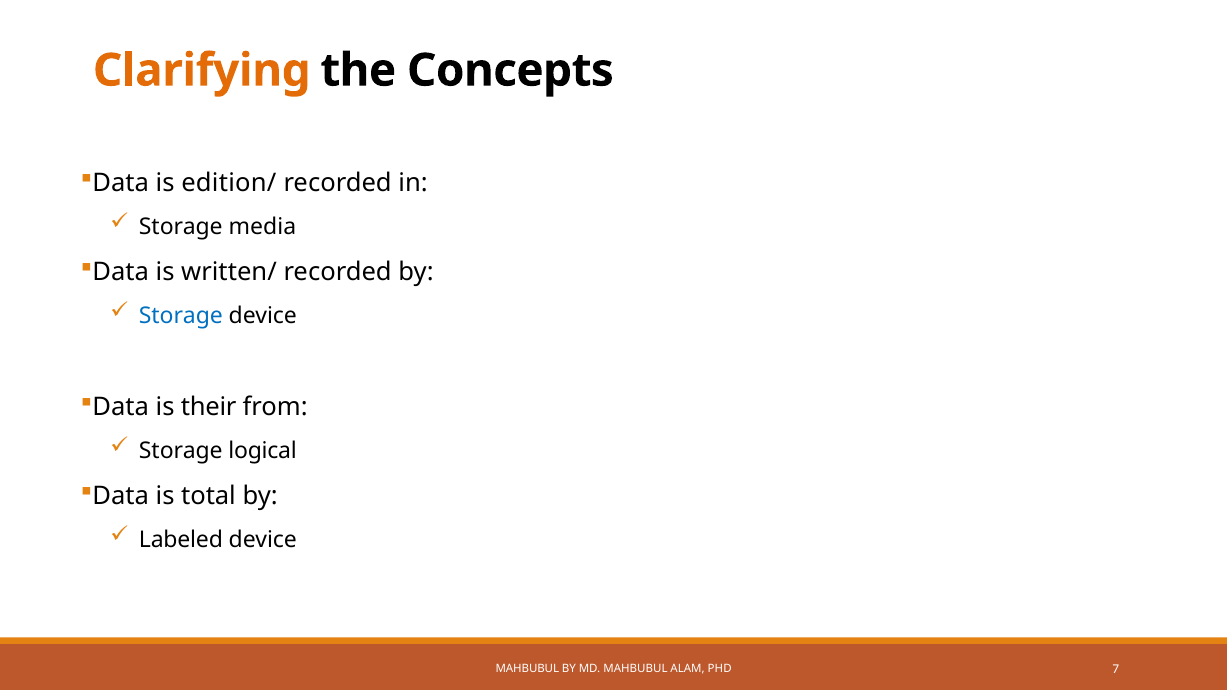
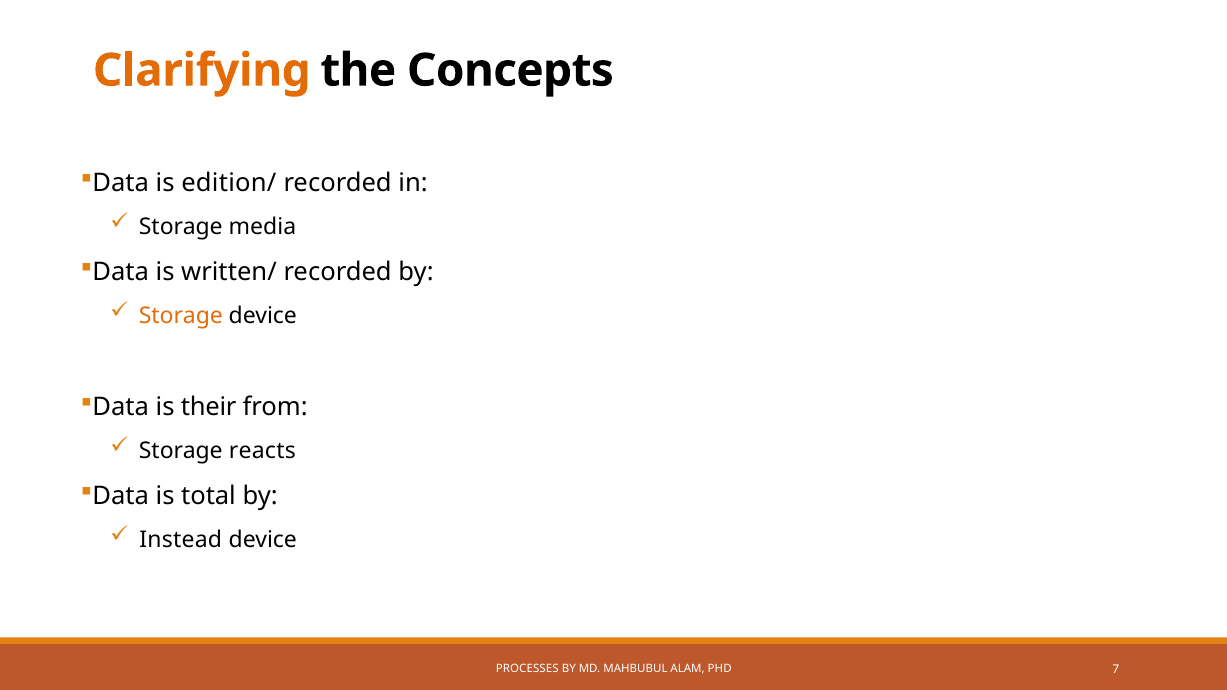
Storage at (181, 316) colour: blue -> orange
logical: logical -> reacts
Labeled: Labeled -> Instead
MAHBUBUL at (527, 669): MAHBUBUL -> PROCESSES
